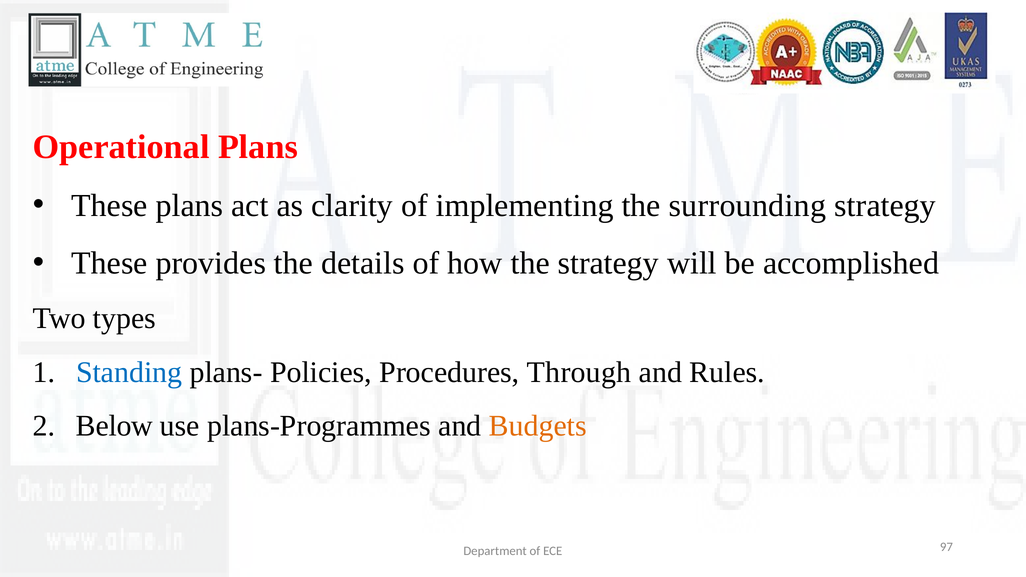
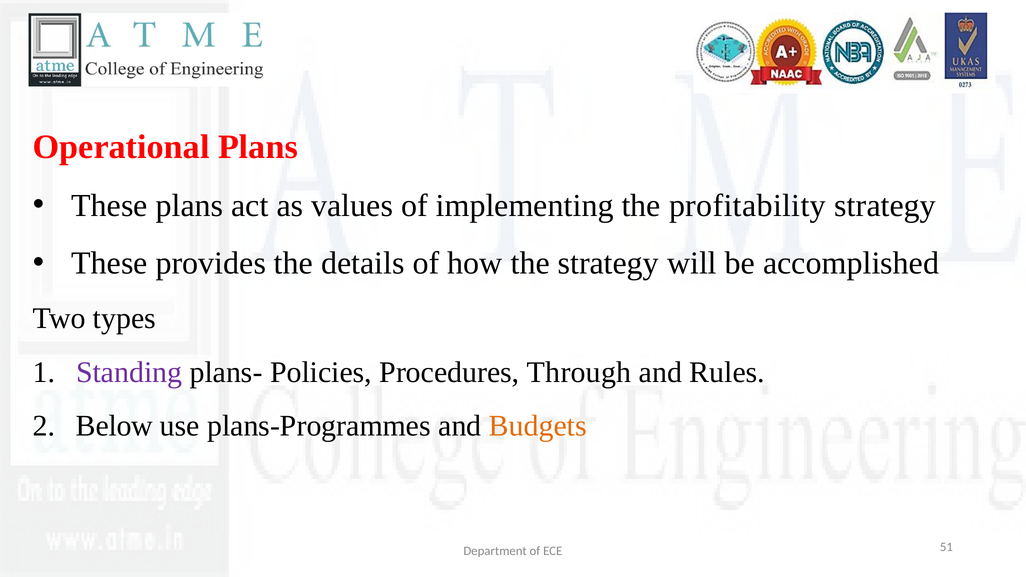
clarity: clarity -> values
surrounding: surrounding -> profitability
Standing colour: blue -> purple
97: 97 -> 51
